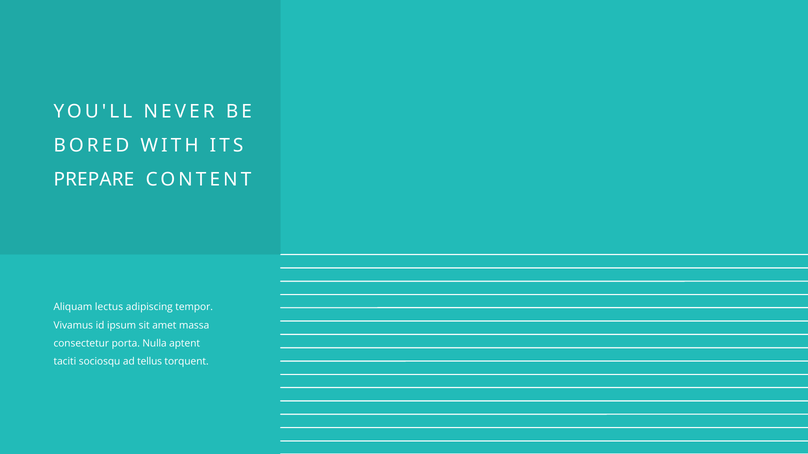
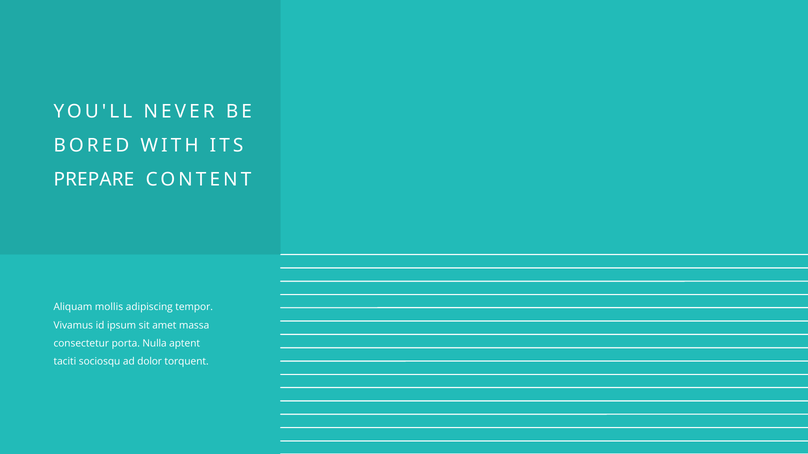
lectus: lectus -> mollis
tellus: tellus -> dolor
